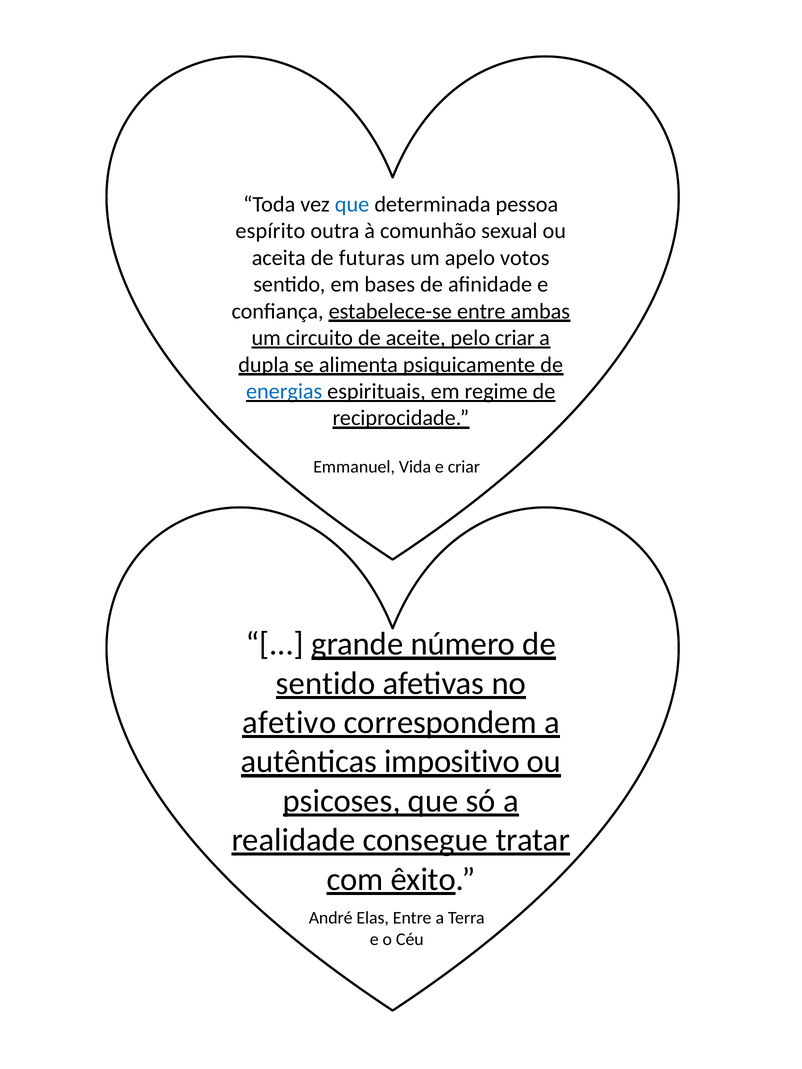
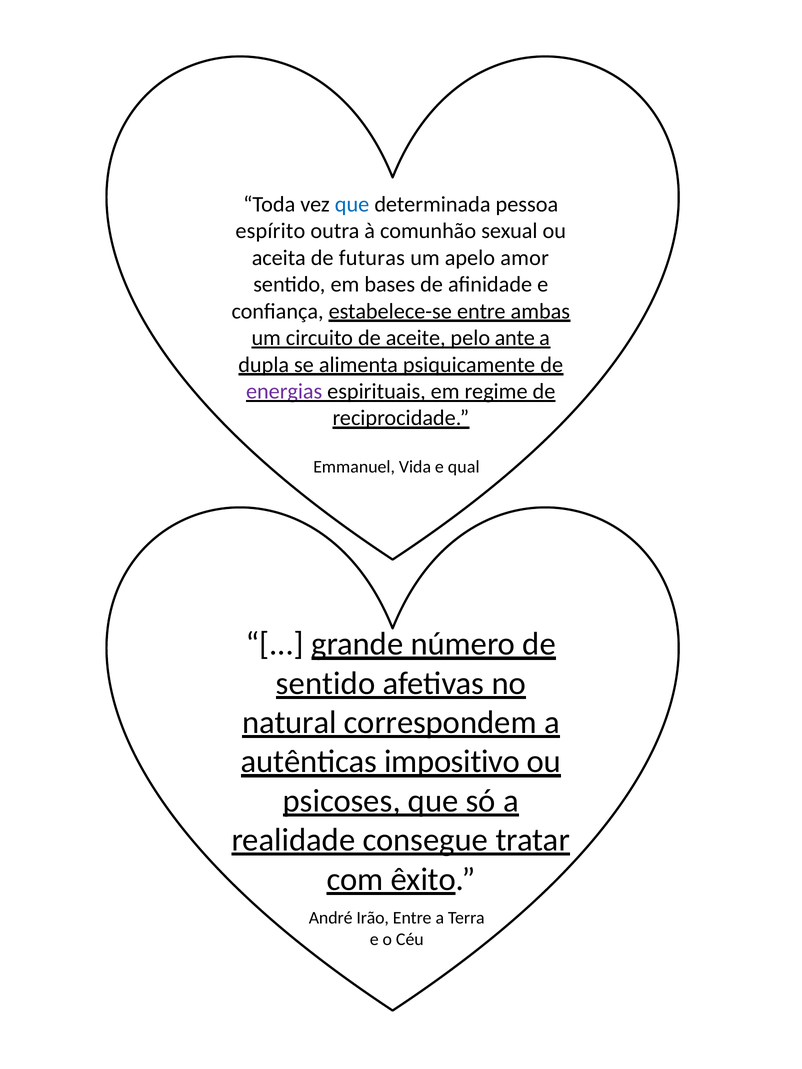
votos: votos -> amor
pelo criar: criar -> ante
energias colour: blue -> purple
e criar: criar -> qual
afetivo: afetivo -> natural
Elas: Elas -> Irão
